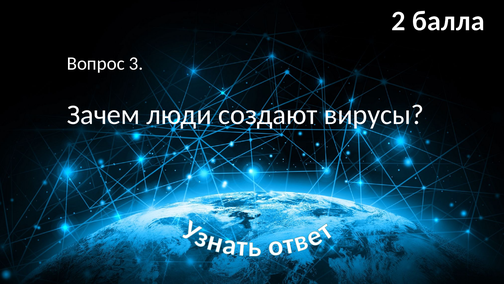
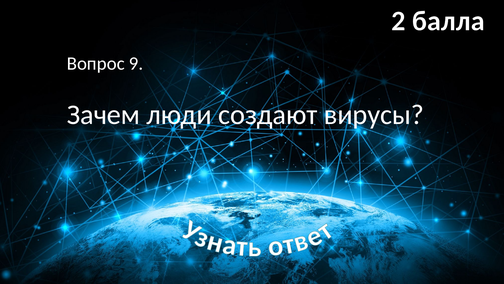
3: 3 -> 9
